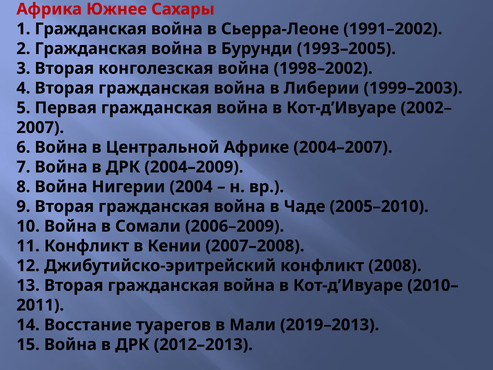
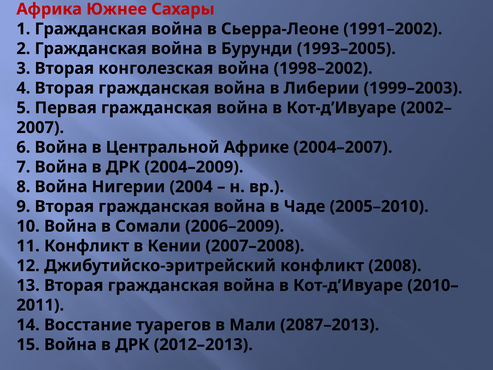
2019–2013: 2019–2013 -> 2087–2013
